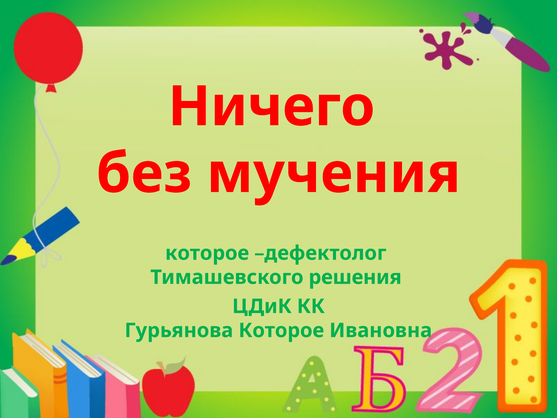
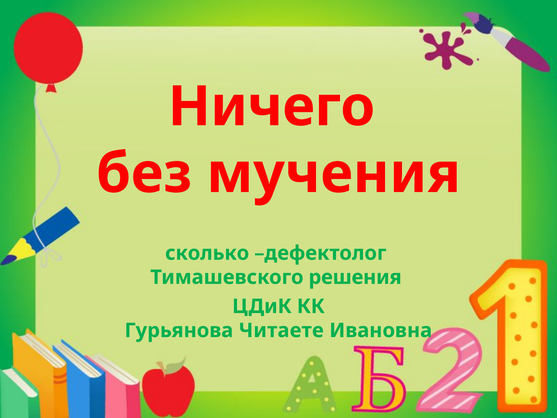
которое at (207, 253): которое -> сколько
Гурьянова Которое: Которое -> Читаете
